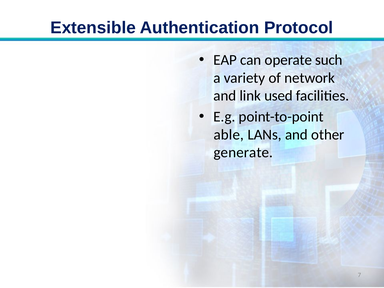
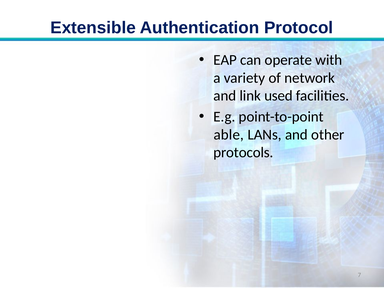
such: such -> with
generate: generate -> protocols
